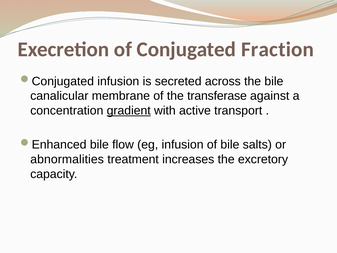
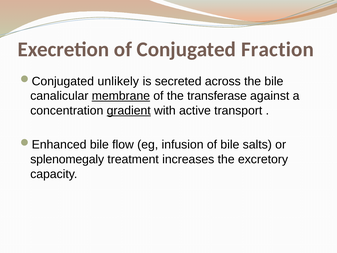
infusion at (118, 81): infusion -> unlikely
membrane underline: none -> present
abnormalities: abnormalities -> splenomegaly
